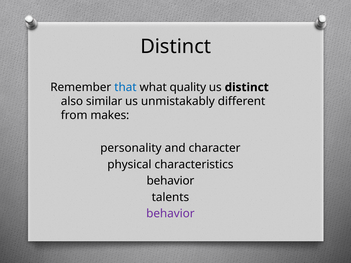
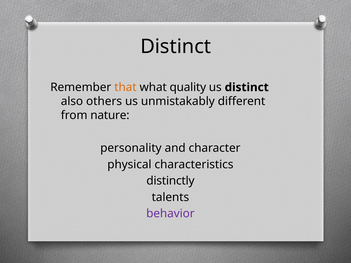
that colour: blue -> orange
similar: similar -> others
makes: makes -> nature
behavior at (170, 181): behavior -> distinctly
